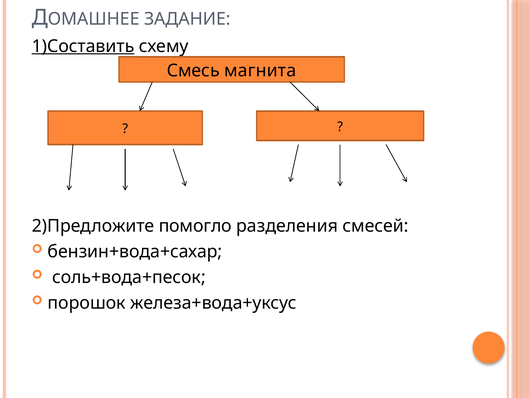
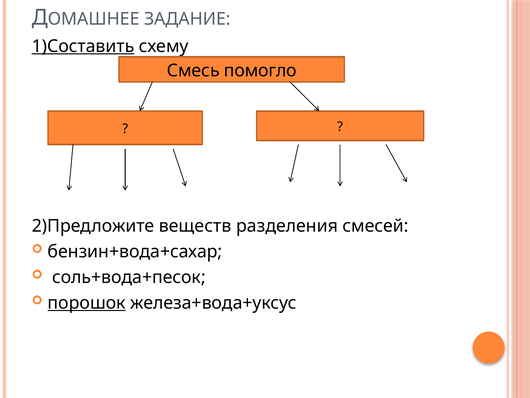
магнита: магнита -> помогло
помогло: помогло -> веществ
порошок underline: none -> present
